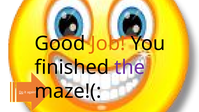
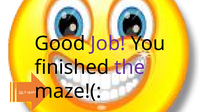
Job colour: orange -> purple
